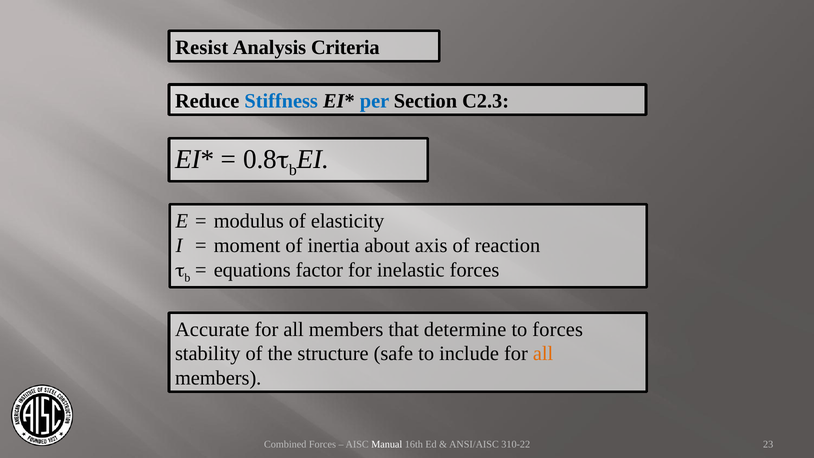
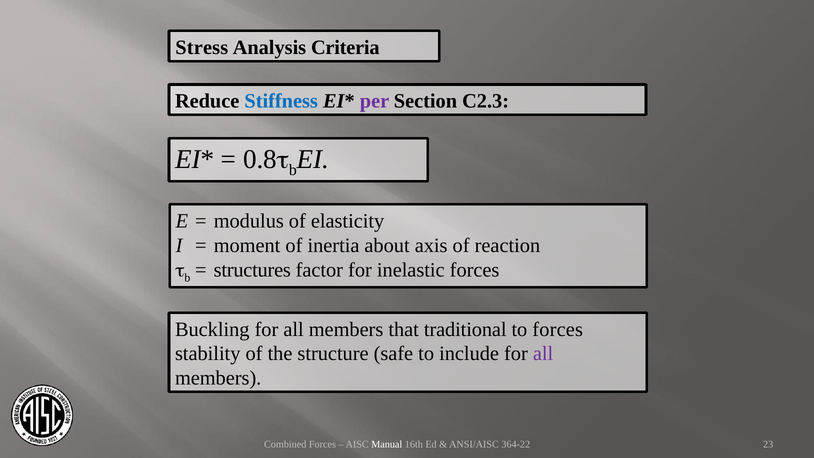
Resist: Resist -> Stress
per colour: blue -> purple
equations: equations -> structures
Accurate: Accurate -> Buckling
determine: determine -> traditional
all at (543, 354) colour: orange -> purple
310-22: 310-22 -> 364-22
